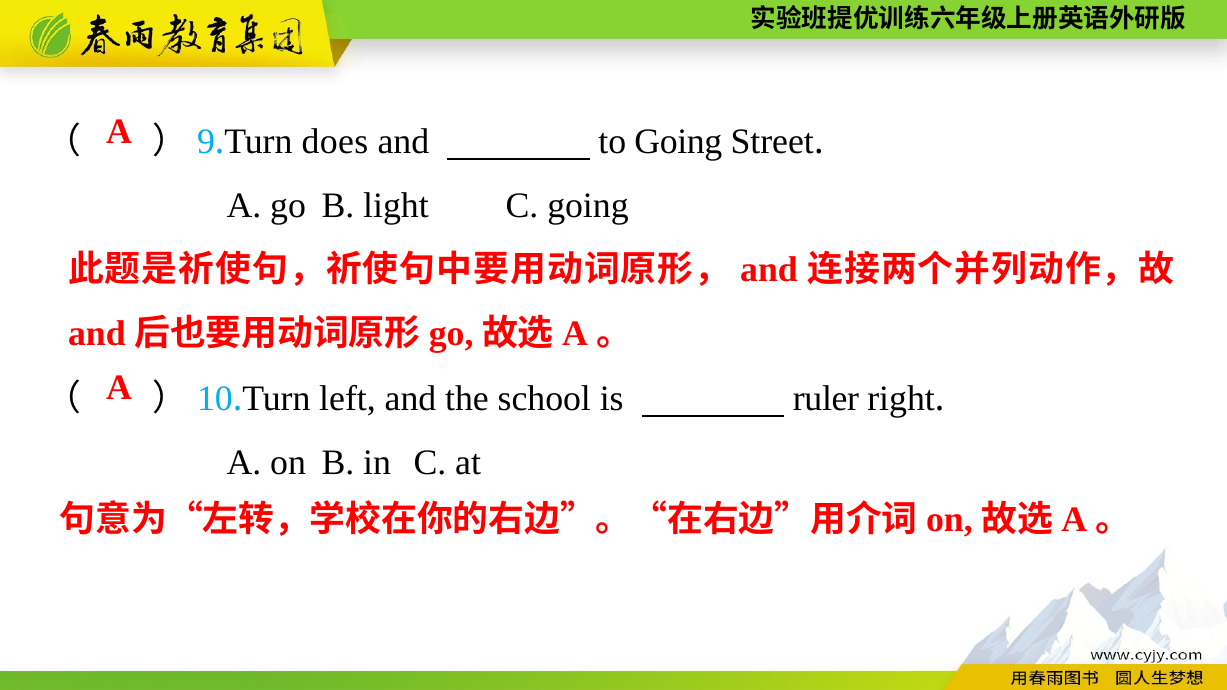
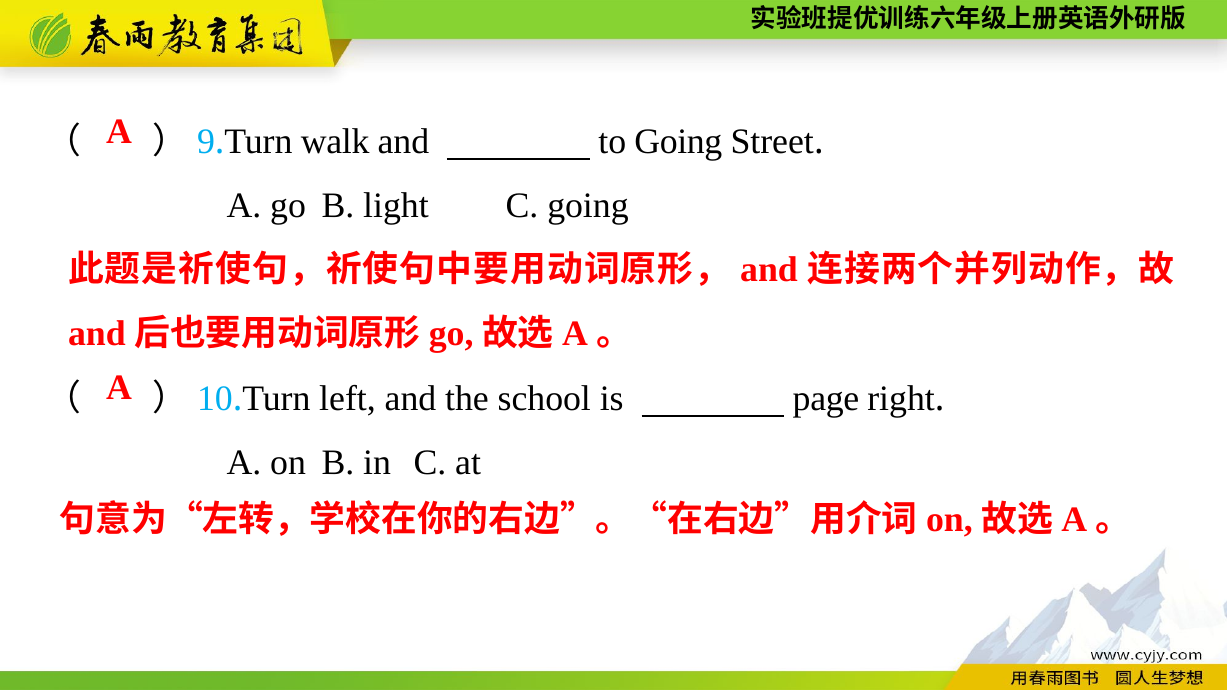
does: does -> walk
ruler: ruler -> page
